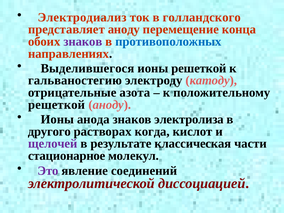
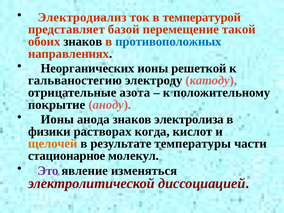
голландского: голландского -> температурой
представляет аноду: аноду -> базой
конца: конца -> такой
знаков at (83, 42) colour: purple -> black
Выделившегося: Выделившегося -> Неорганических
решеткой at (57, 105): решеткой -> покрытие
другого: другого -> физики
щелочей colour: purple -> orange
классическая: классическая -> температуры
соединений: соединений -> изменяться
